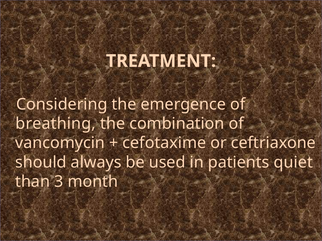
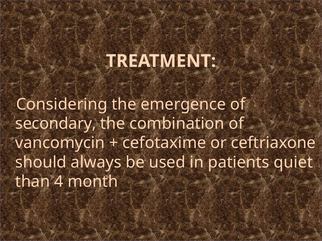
breathing: breathing -> secondary
3: 3 -> 4
